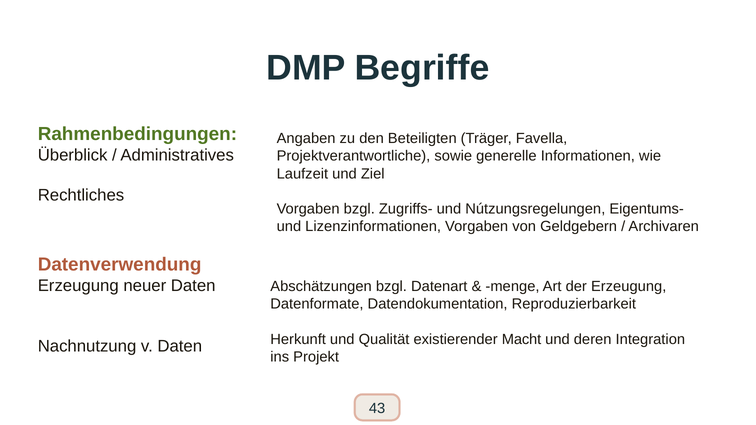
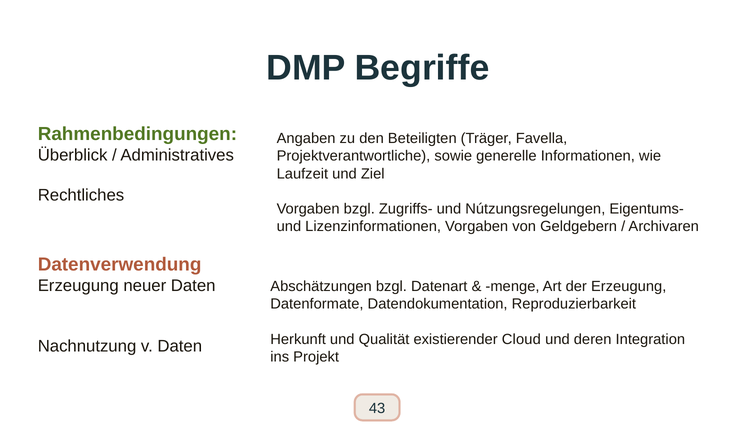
Macht: Macht -> Cloud
